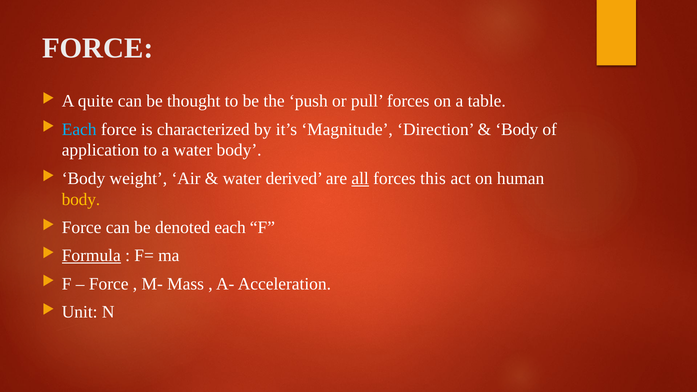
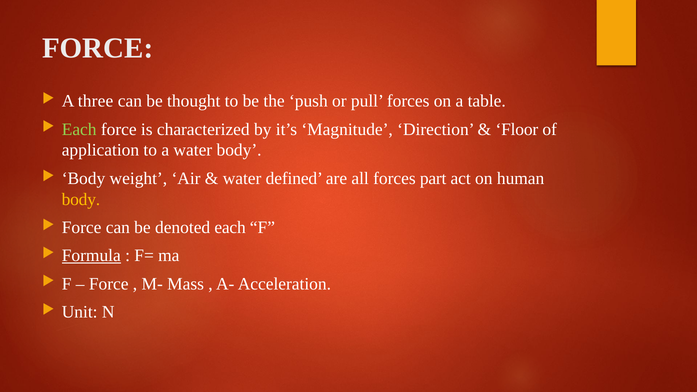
quite: quite -> three
Each at (79, 129) colour: light blue -> light green
Body at (517, 129): Body -> Floor
derived: derived -> defined
all underline: present -> none
this: this -> part
